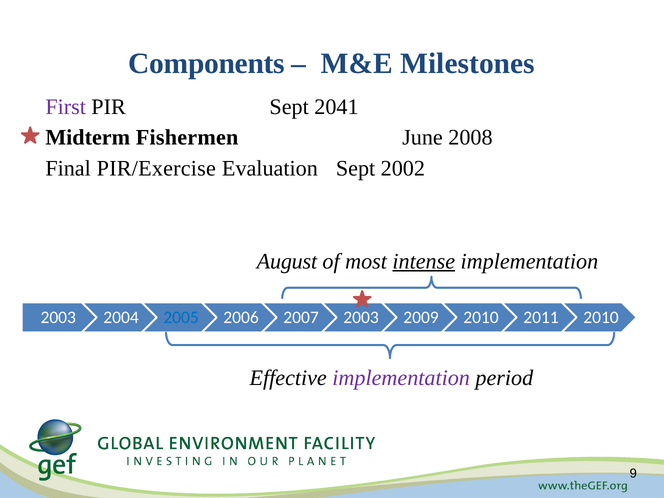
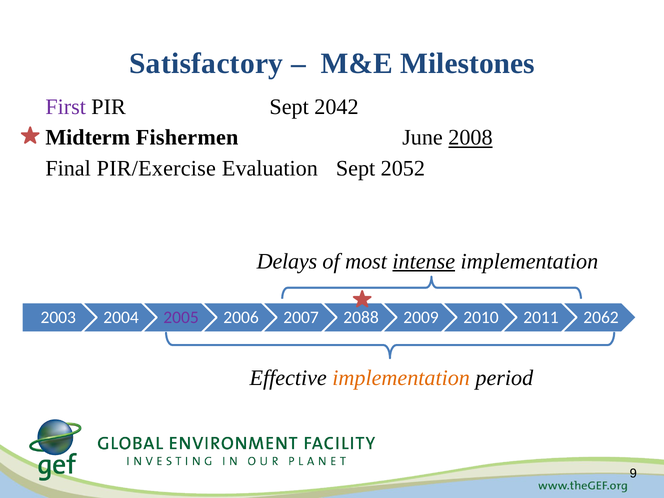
Components: Components -> Satisfactory
2041: 2041 -> 2042
2008 underline: none -> present
2002: 2002 -> 2052
August: August -> Delays
2005 colour: blue -> purple
2003 at (361, 317): 2003 -> 2088
2010 at (601, 317): 2010 -> 2062
implementation at (401, 378) colour: purple -> orange
